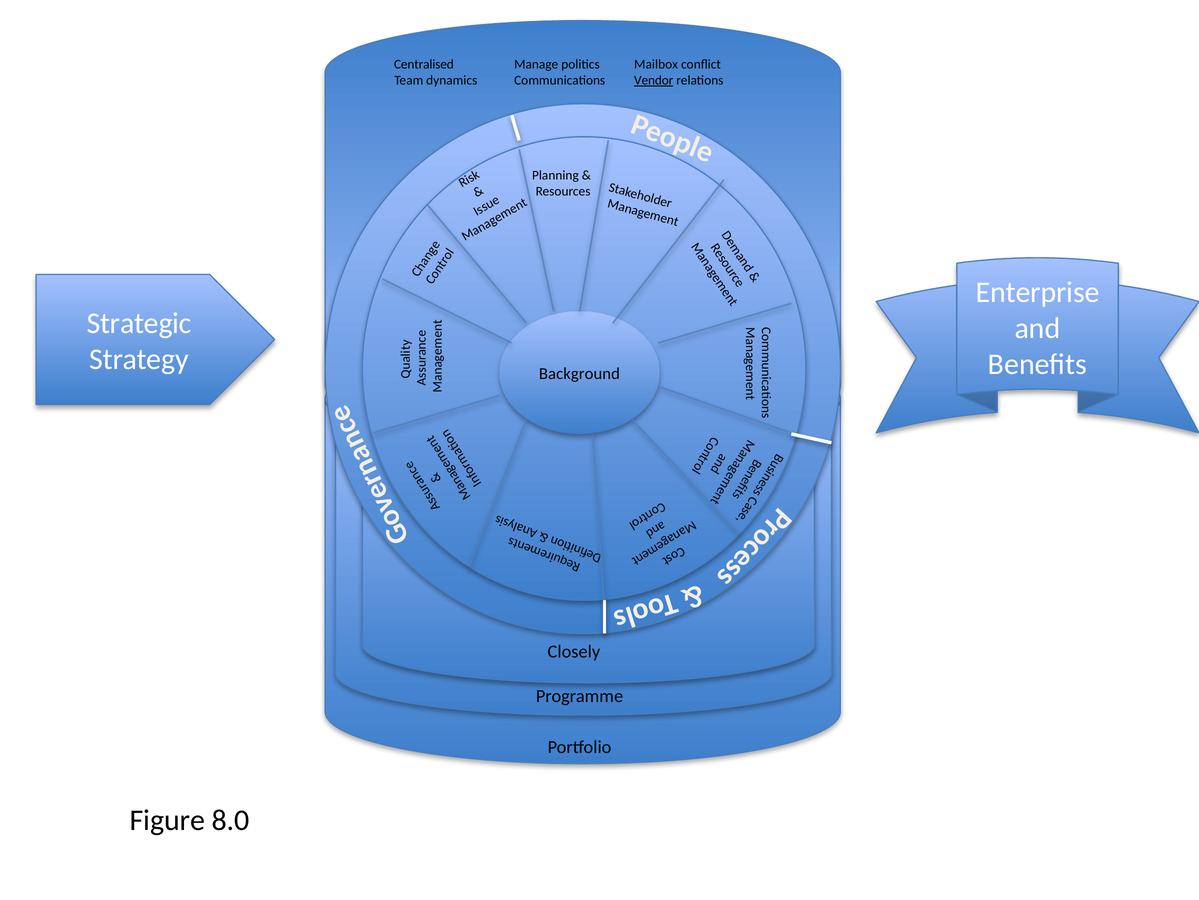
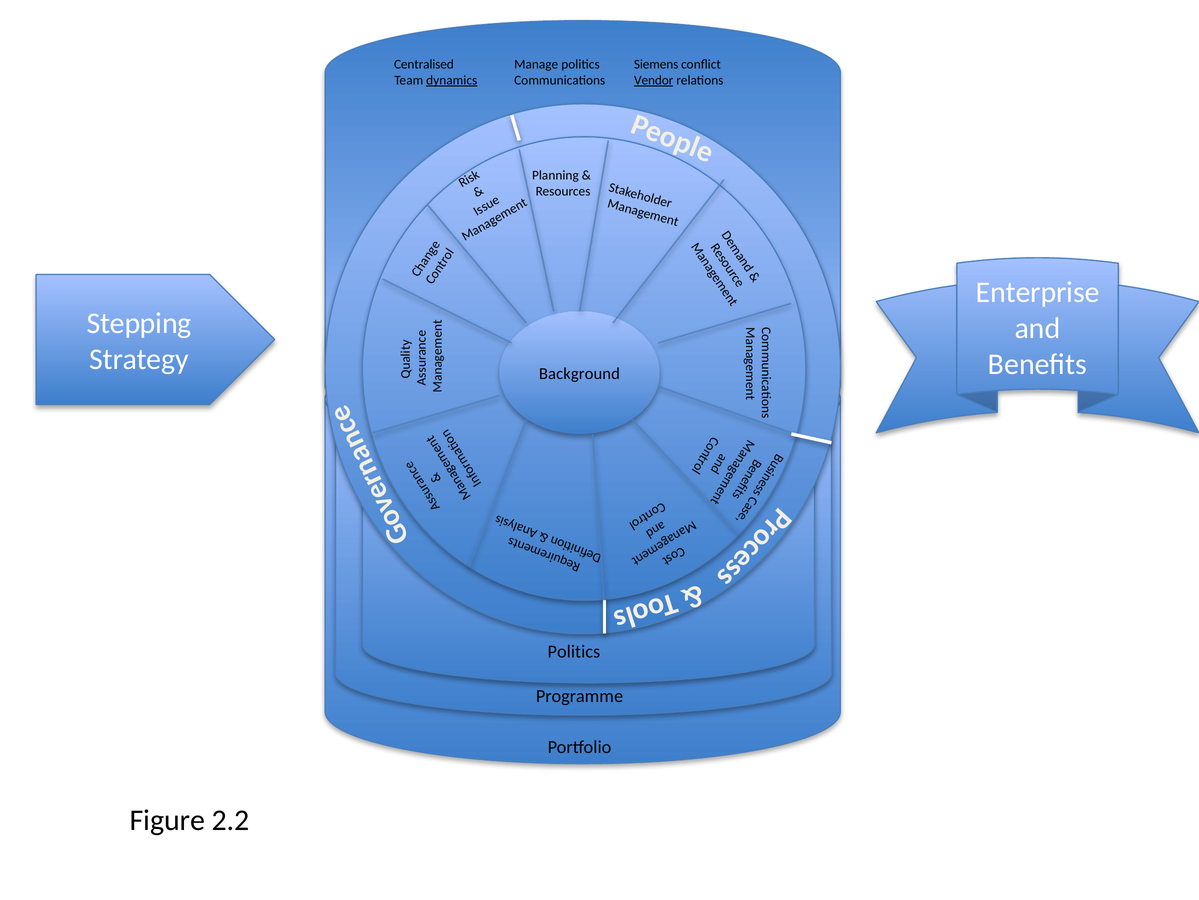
Mailbox: Mailbox -> Siemens
dynamics underline: none -> present
Strategic: Strategic -> Stepping
Closely at (574, 651): Closely -> Politics
8.0: 8.0 -> 2.2
